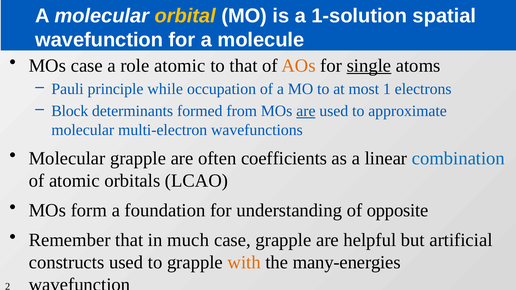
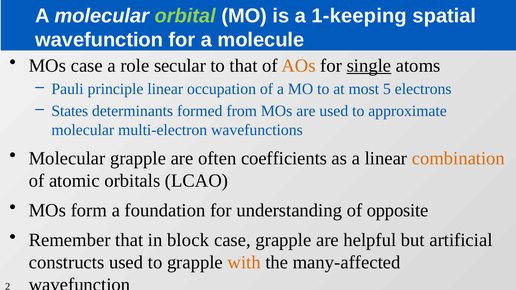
orbital colour: yellow -> light green
1-solution: 1-solution -> 1-keeping
role atomic: atomic -> secular
principle while: while -> linear
1: 1 -> 5
Block: Block -> States
are at (306, 111) underline: present -> none
combination colour: blue -> orange
much: much -> block
many-energies: many-energies -> many-affected
